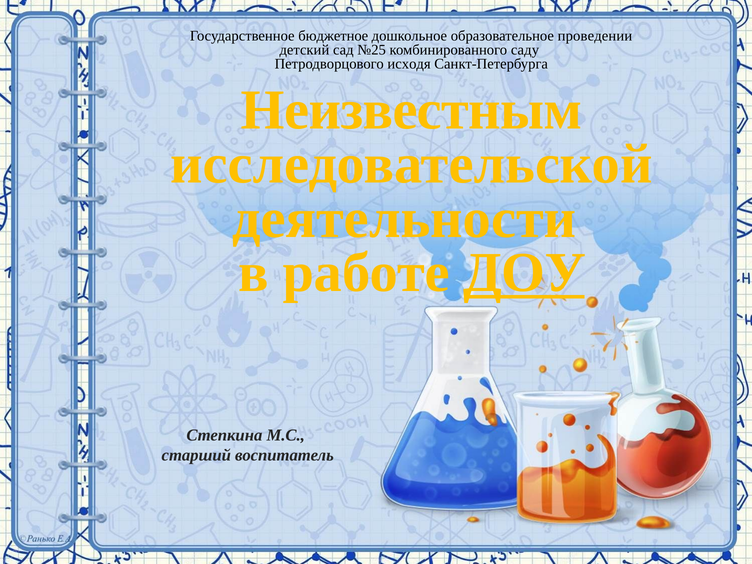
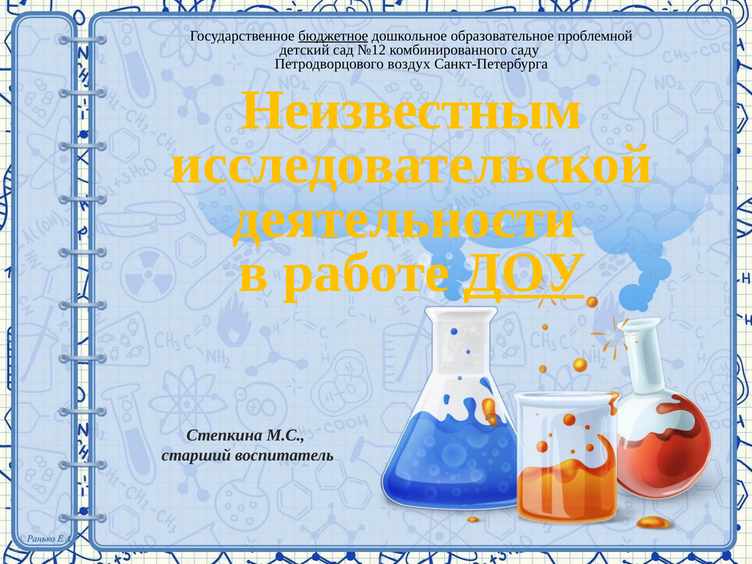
бюджетное underline: none -> present
проведении: проведении -> проблемной
№25: №25 -> №12
исходя: исходя -> воздух
